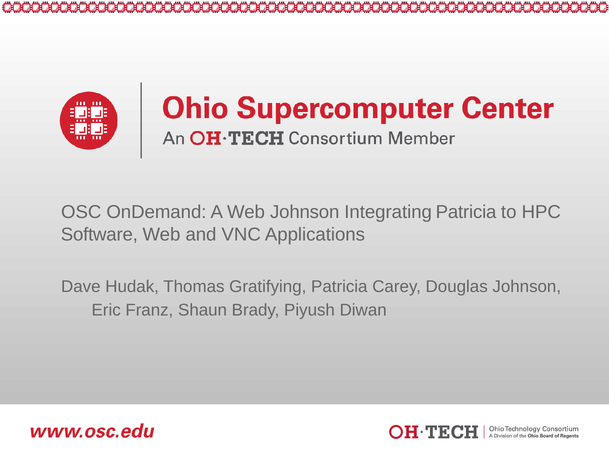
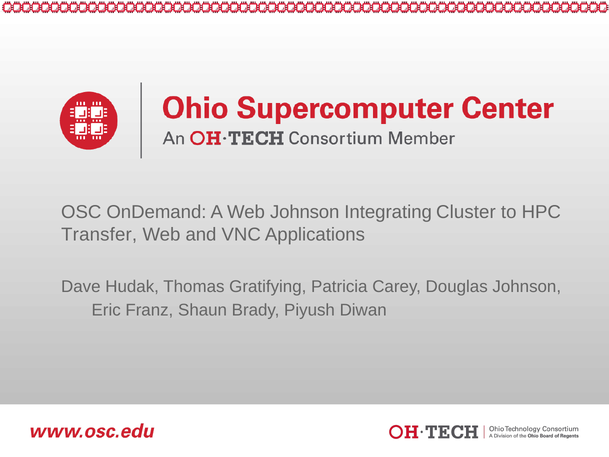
Integrating Patricia: Patricia -> Cluster
Software: Software -> Transfer
